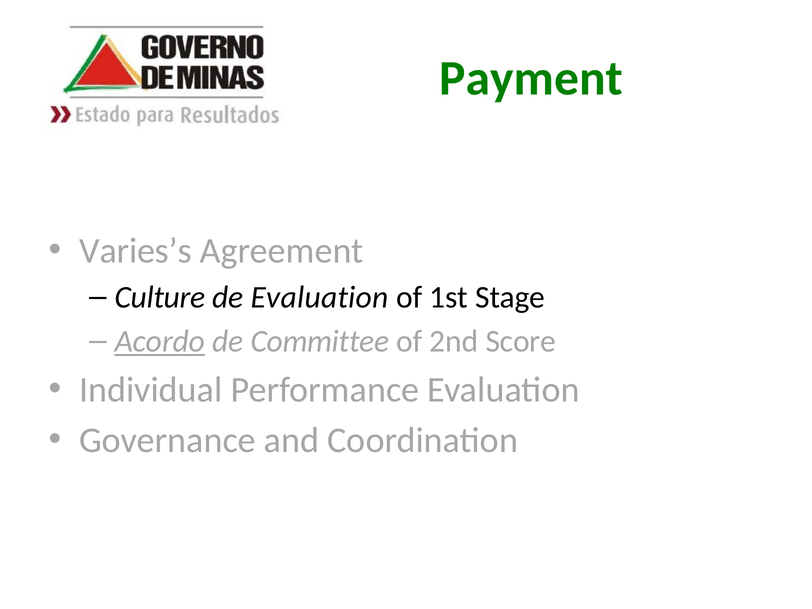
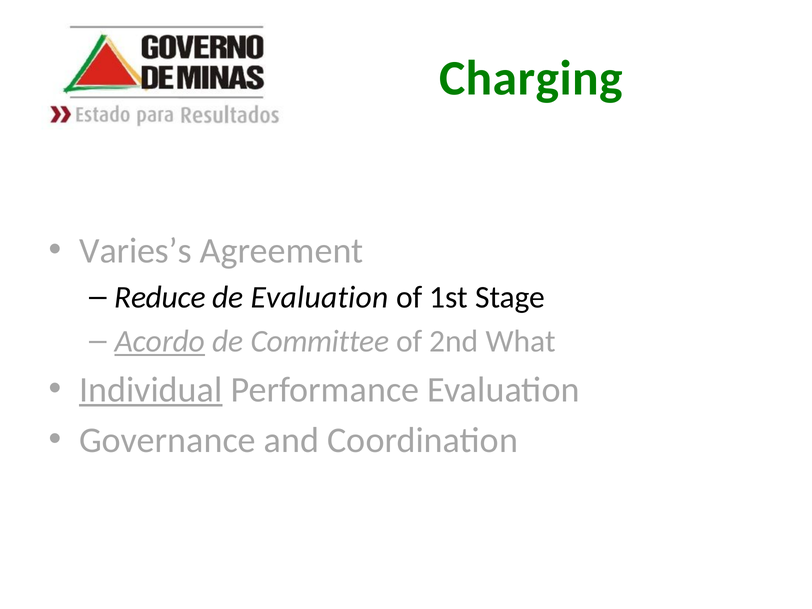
Payment: Payment -> Charging
Culture: Culture -> Reduce
Score: Score -> What
Individual underline: none -> present
